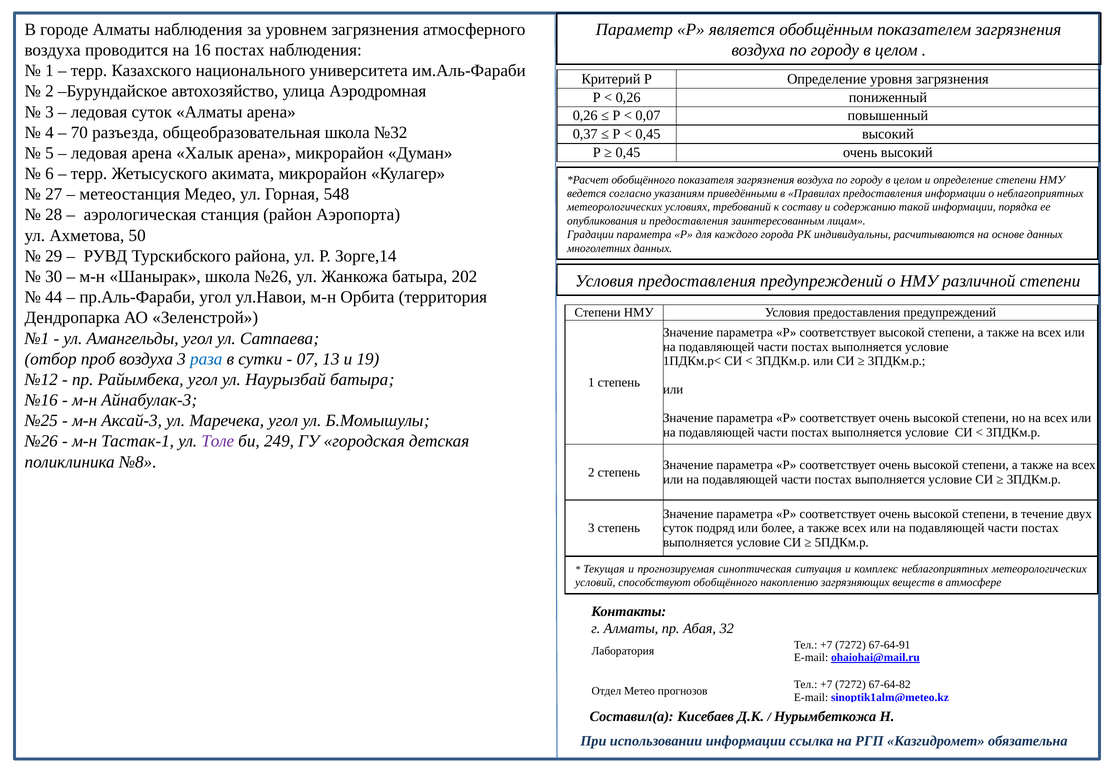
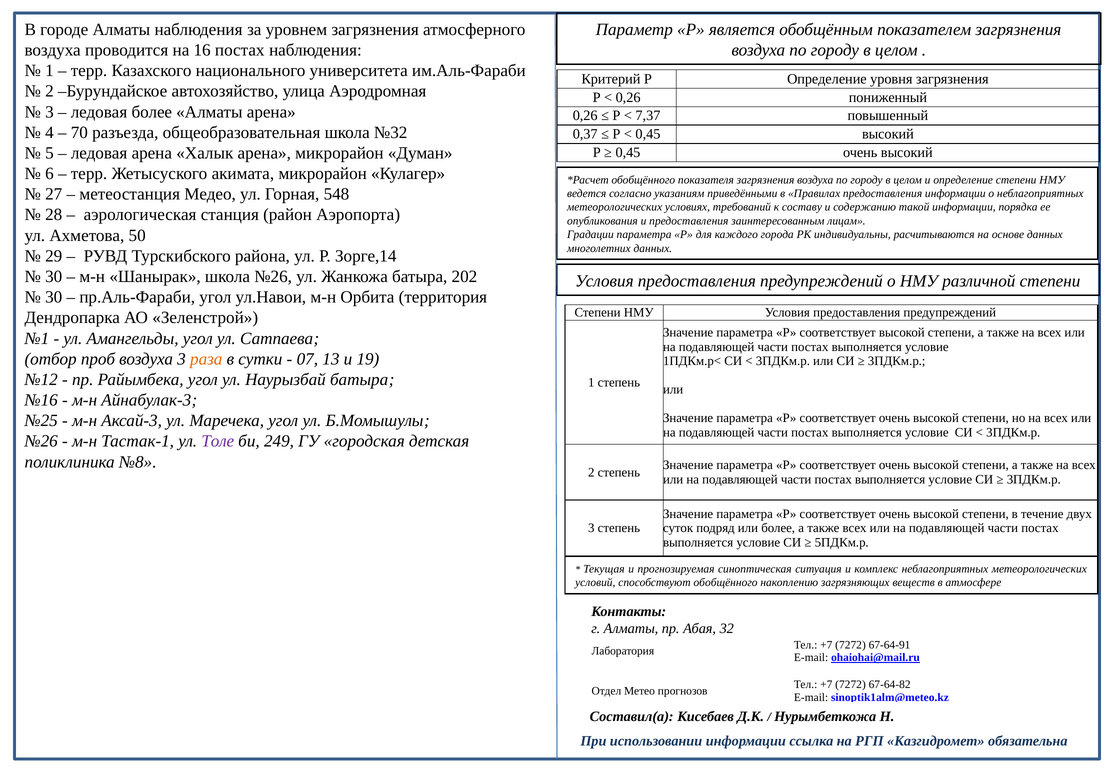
ледовая суток: суток -> более
0,07: 0,07 -> 7,37
44 at (54, 297): 44 -> 30
раза colour: blue -> orange
